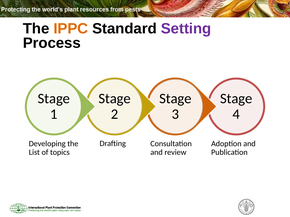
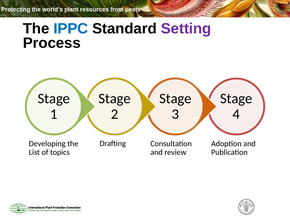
IPPC colour: orange -> blue
